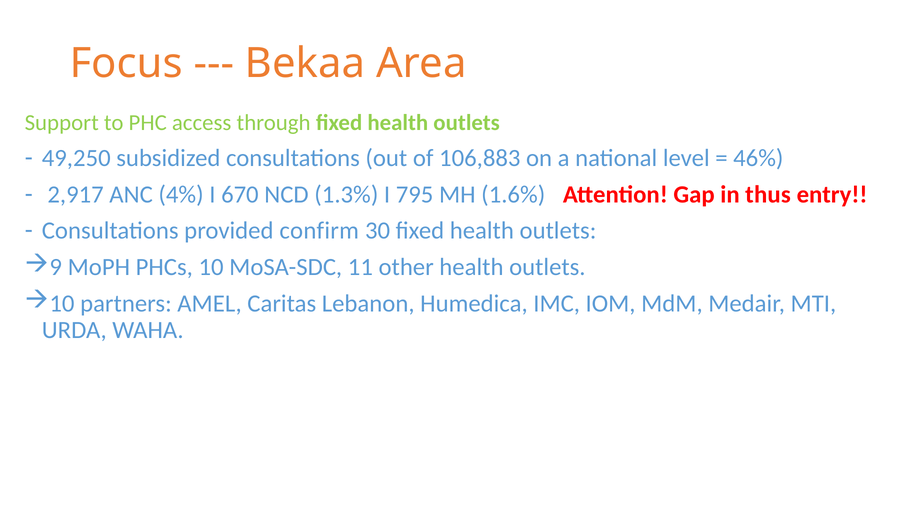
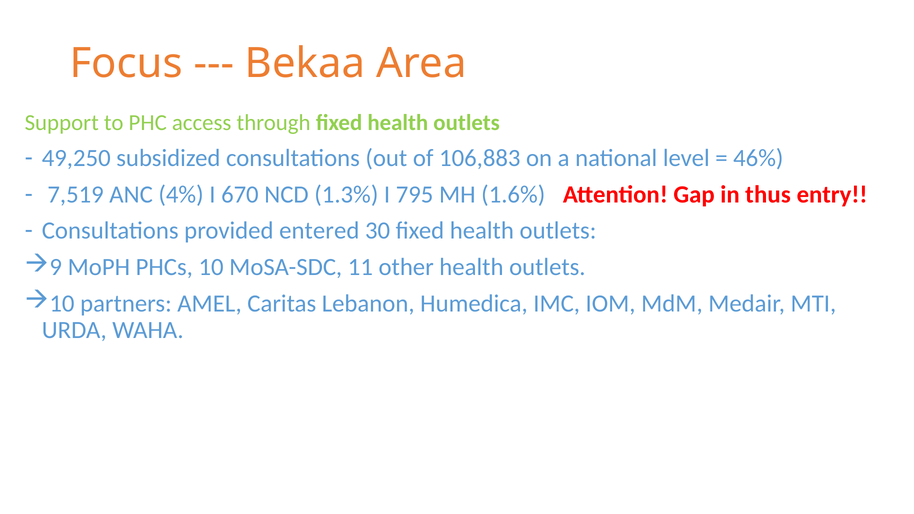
2,917: 2,917 -> 7,519
confirm: confirm -> entered
